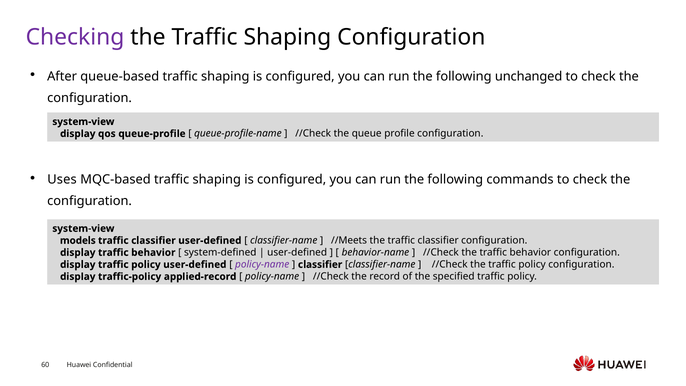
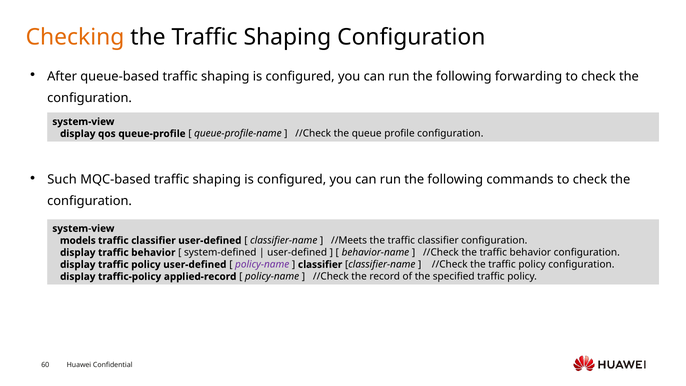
Checking colour: purple -> orange
unchanged: unchanged -> forwarding
Uses: Uses -> Such
